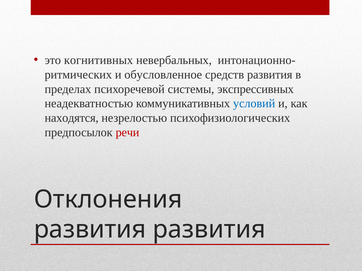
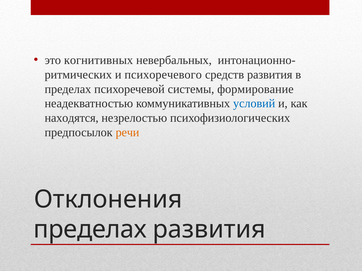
обусловленное: обусловленное -> психоречевого
экспрессивных: экспрессивных -> формирование
речи colour: red -> orange
развития at (90, 230): развития -> пределах
